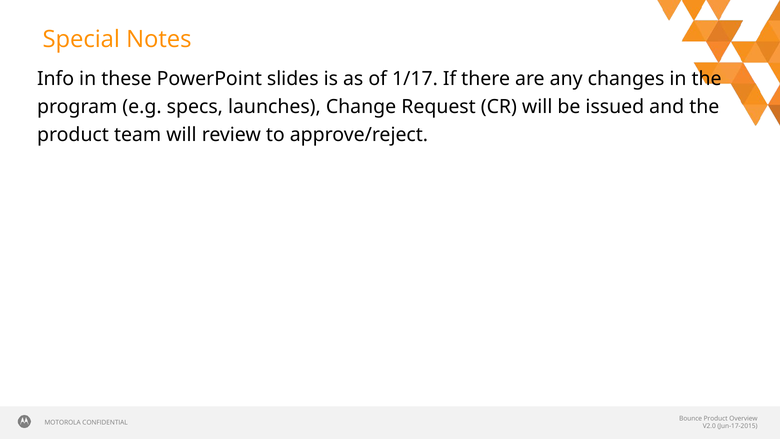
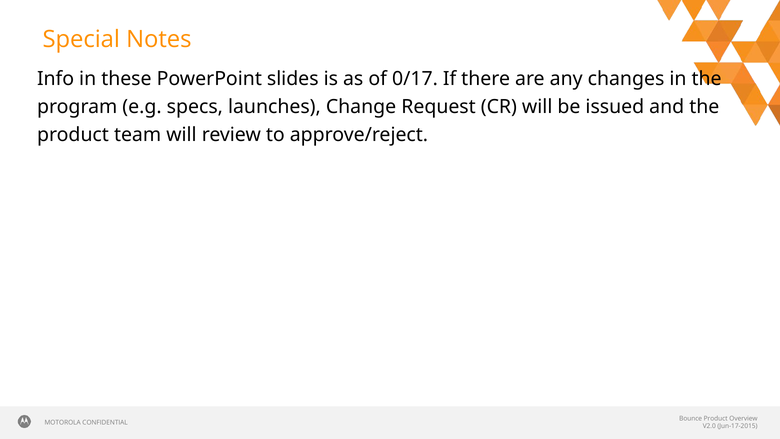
1/17: 1/17 -> 0/17
